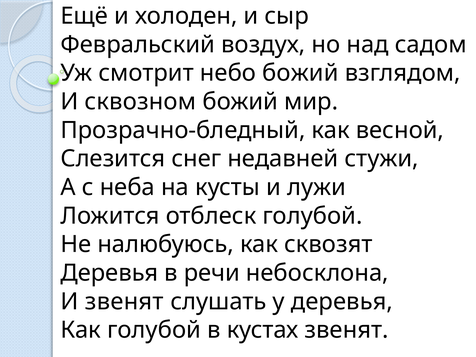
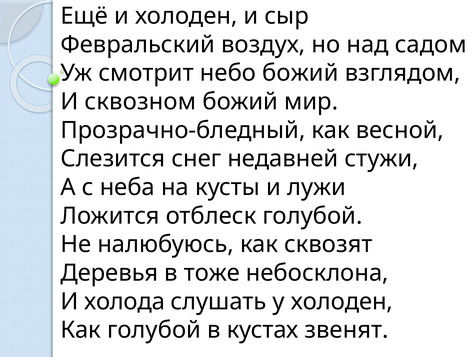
речи: речи -> тоже
И звенят: звенят -> холода
у деревья: деревья -> холоден
